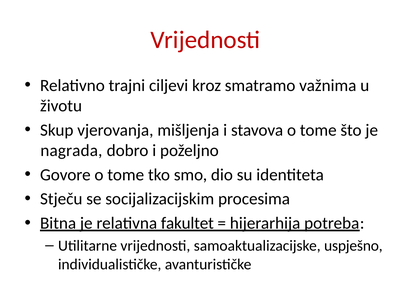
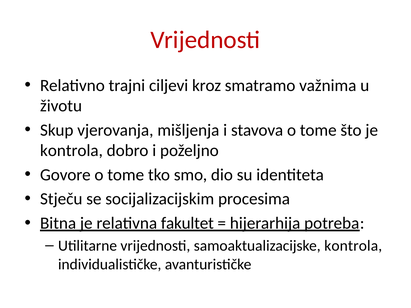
nagrada at (71, 151): nagrada -> kontrola
samoaktualizacijske uspješno: uspješno -> kontrola
